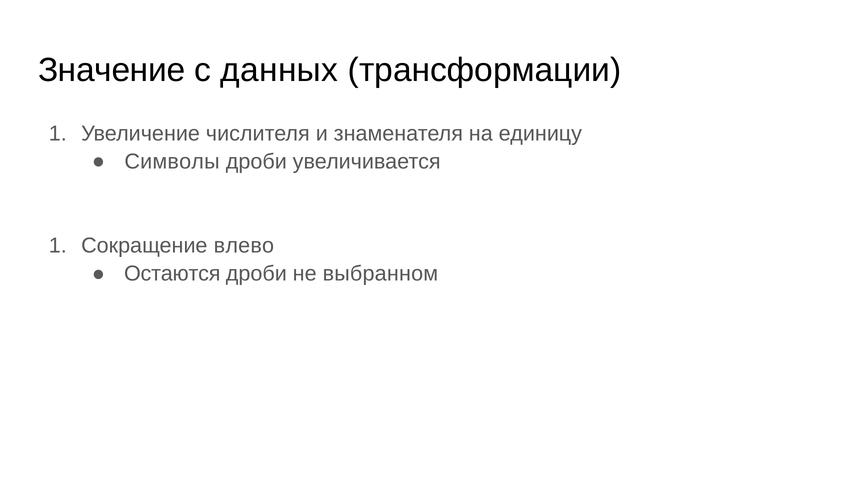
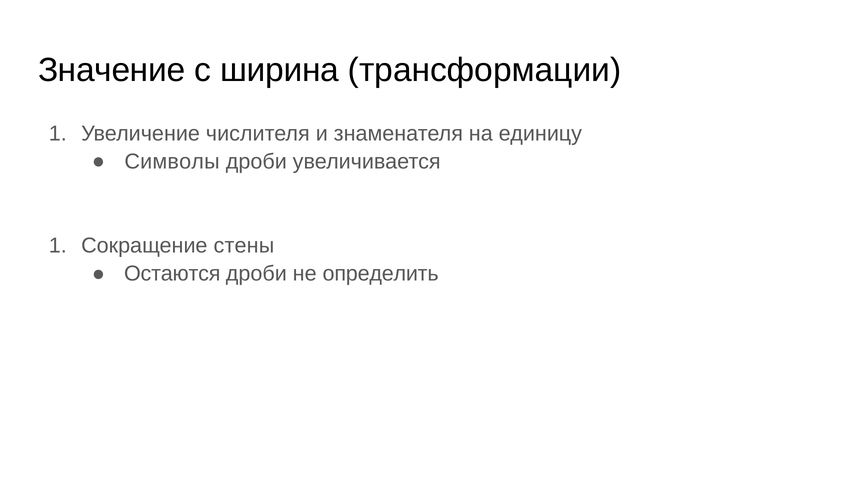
данных: данных -> ширина
влево: влево -> стены
выбранном: выбранном -> определить
